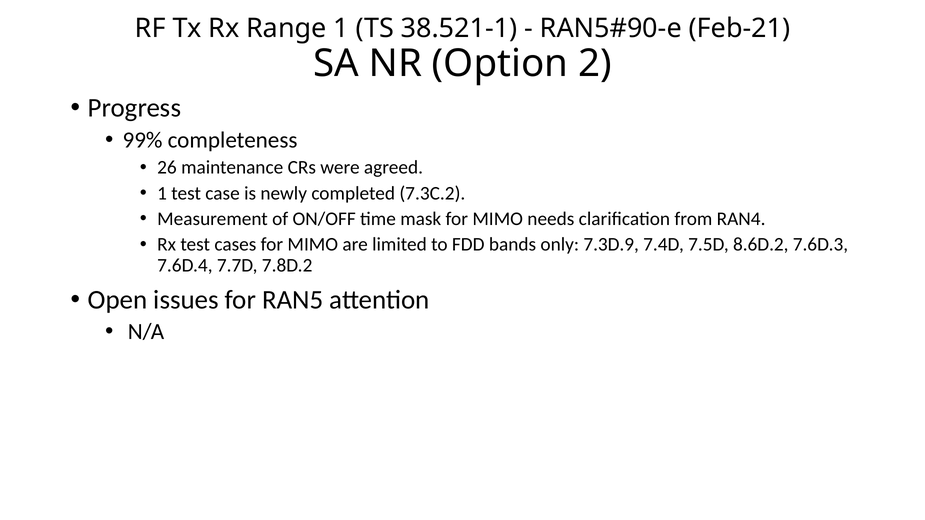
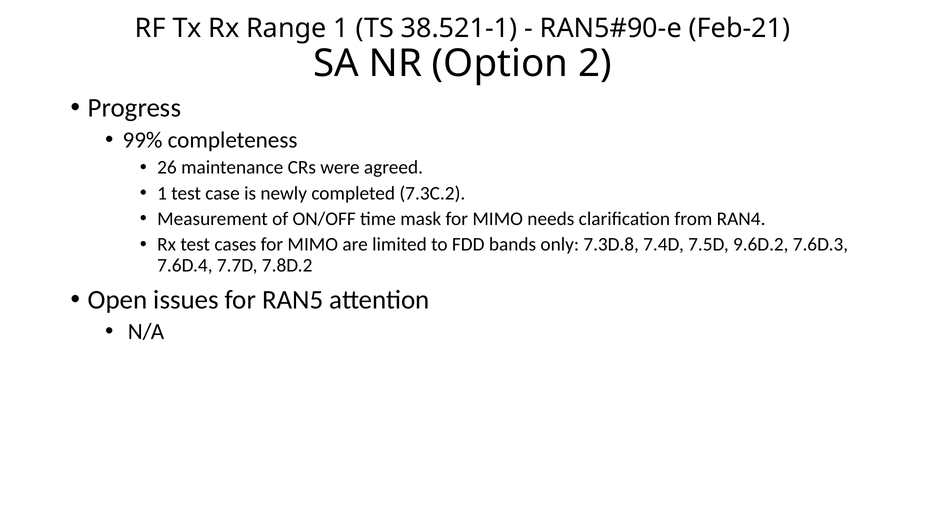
7.3D.9: 7.3D.9 -> 7.3D.8
8.6D.2: 8.6D.2 -> 9.6D.2
